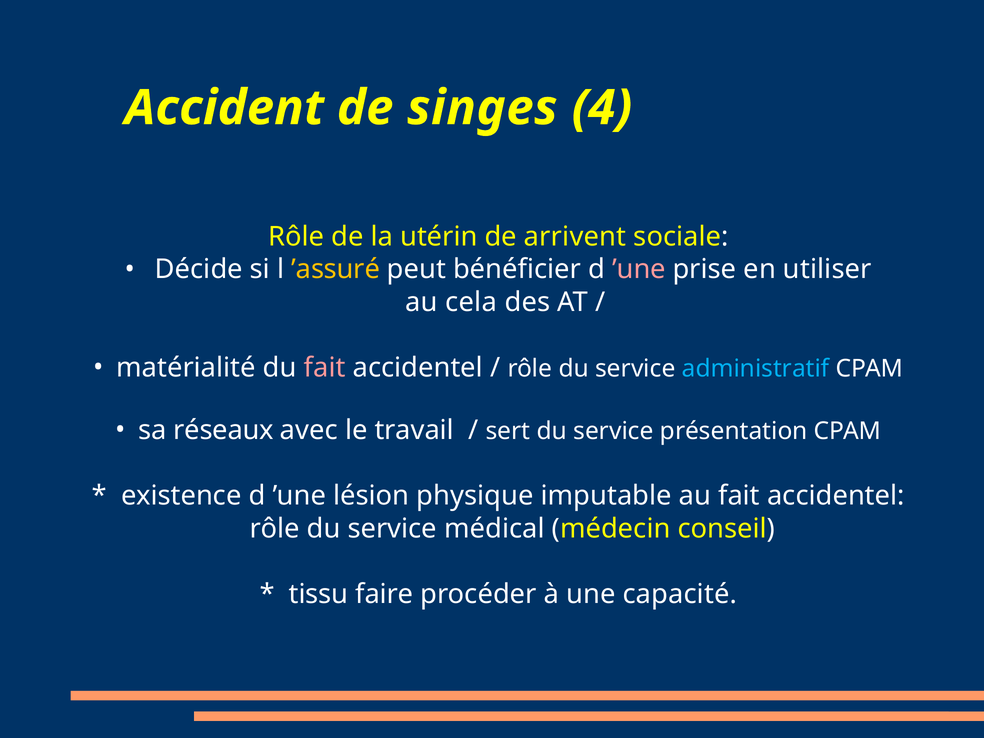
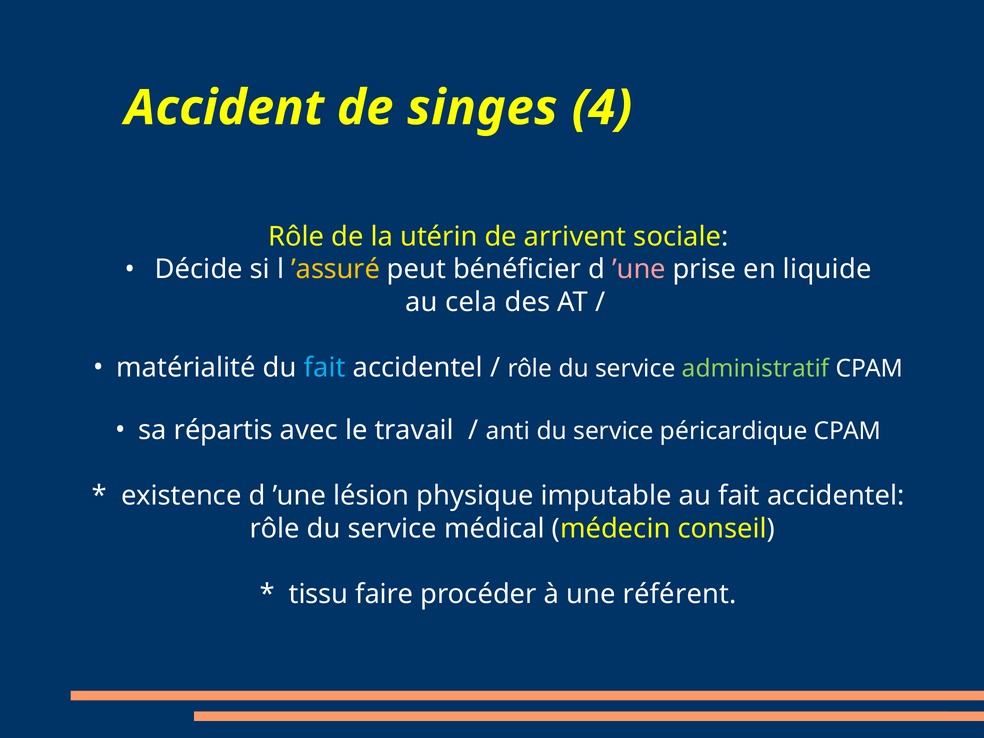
utiliser: utiliser -> liquide
fait at (325, 368) colour: pink -> light blue
administratif colour: light blue -> light green
réseaux: réseaux -> répartis
sert: sert -> anti
présentation: présentation -> péricardique
capacité: capacité -> référent
